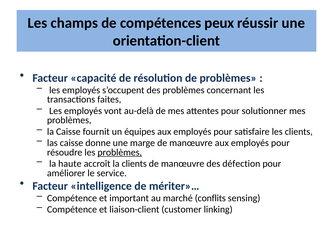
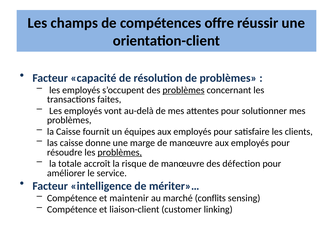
peux: peux -> offre
problèmes at (184, 90) underline: none -> present
haute: haute -> totale
la clients: clients -> risque
important: important -> maintenir
